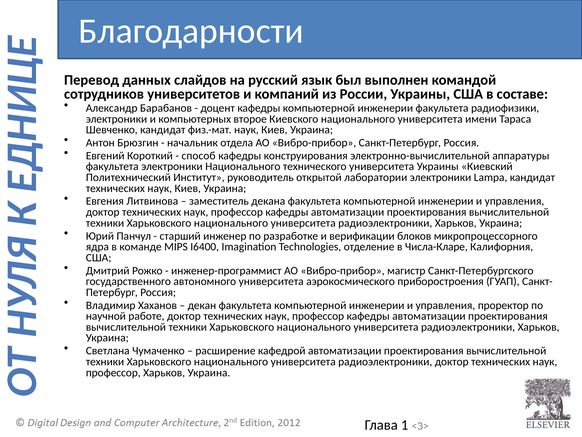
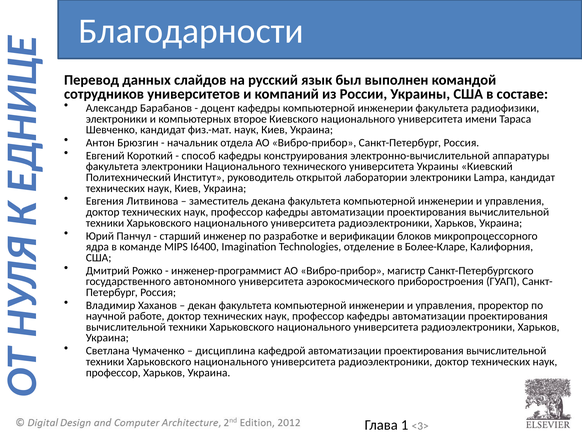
Числа-Кларе: Числа-Кларе -> Более-Кларе
расширение: расширение -> дисциплина
